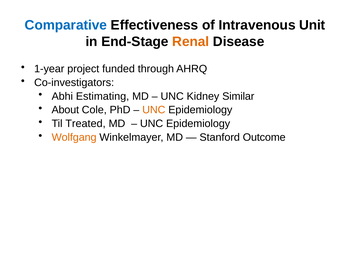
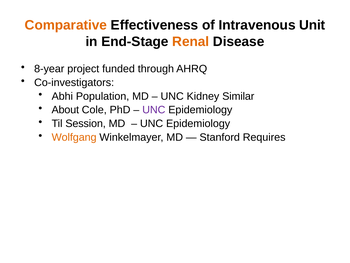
Comparative colour: blue -> orange
1-year: 1-year -> 8-year
Estimating: Estimating -> Population
UNC at (154, 110) colour: orange -> purple
Treated: Treated -> Session
Outcome: Outcome -> Requires
